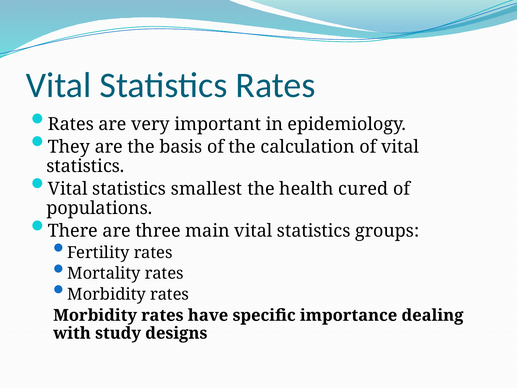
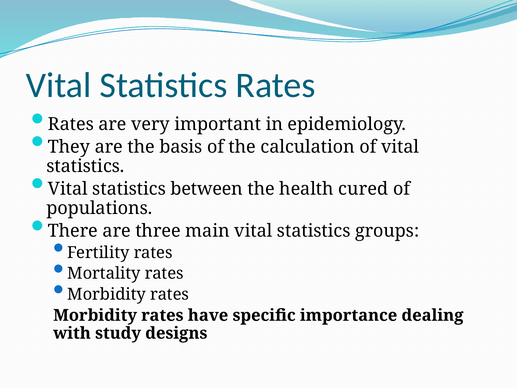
smallest: smallest -> between
